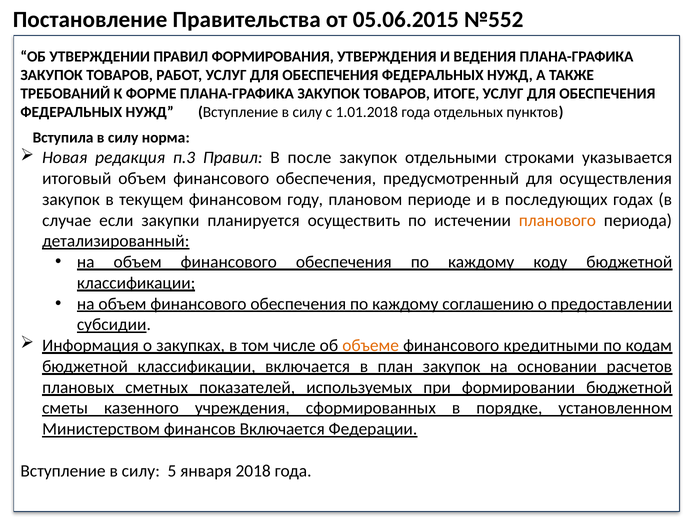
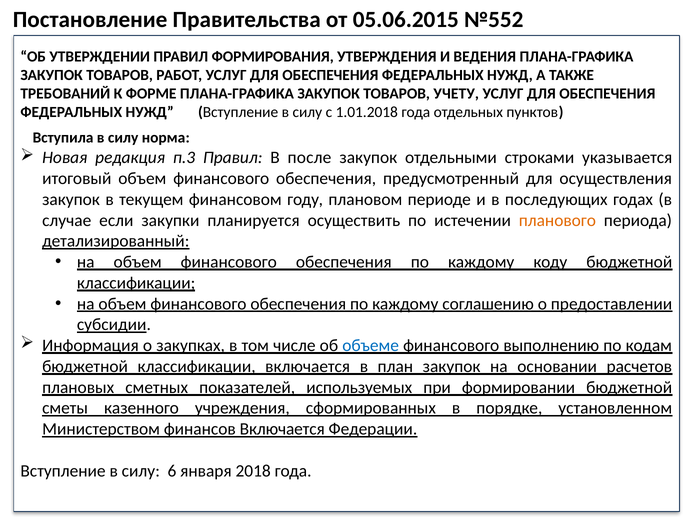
ИТОГЕ: ИТОГЕ -> УЧЕТУ
объеме colour: orange -> blue
кредитными: кредитными -> выполнению
5: 5 -> 6
